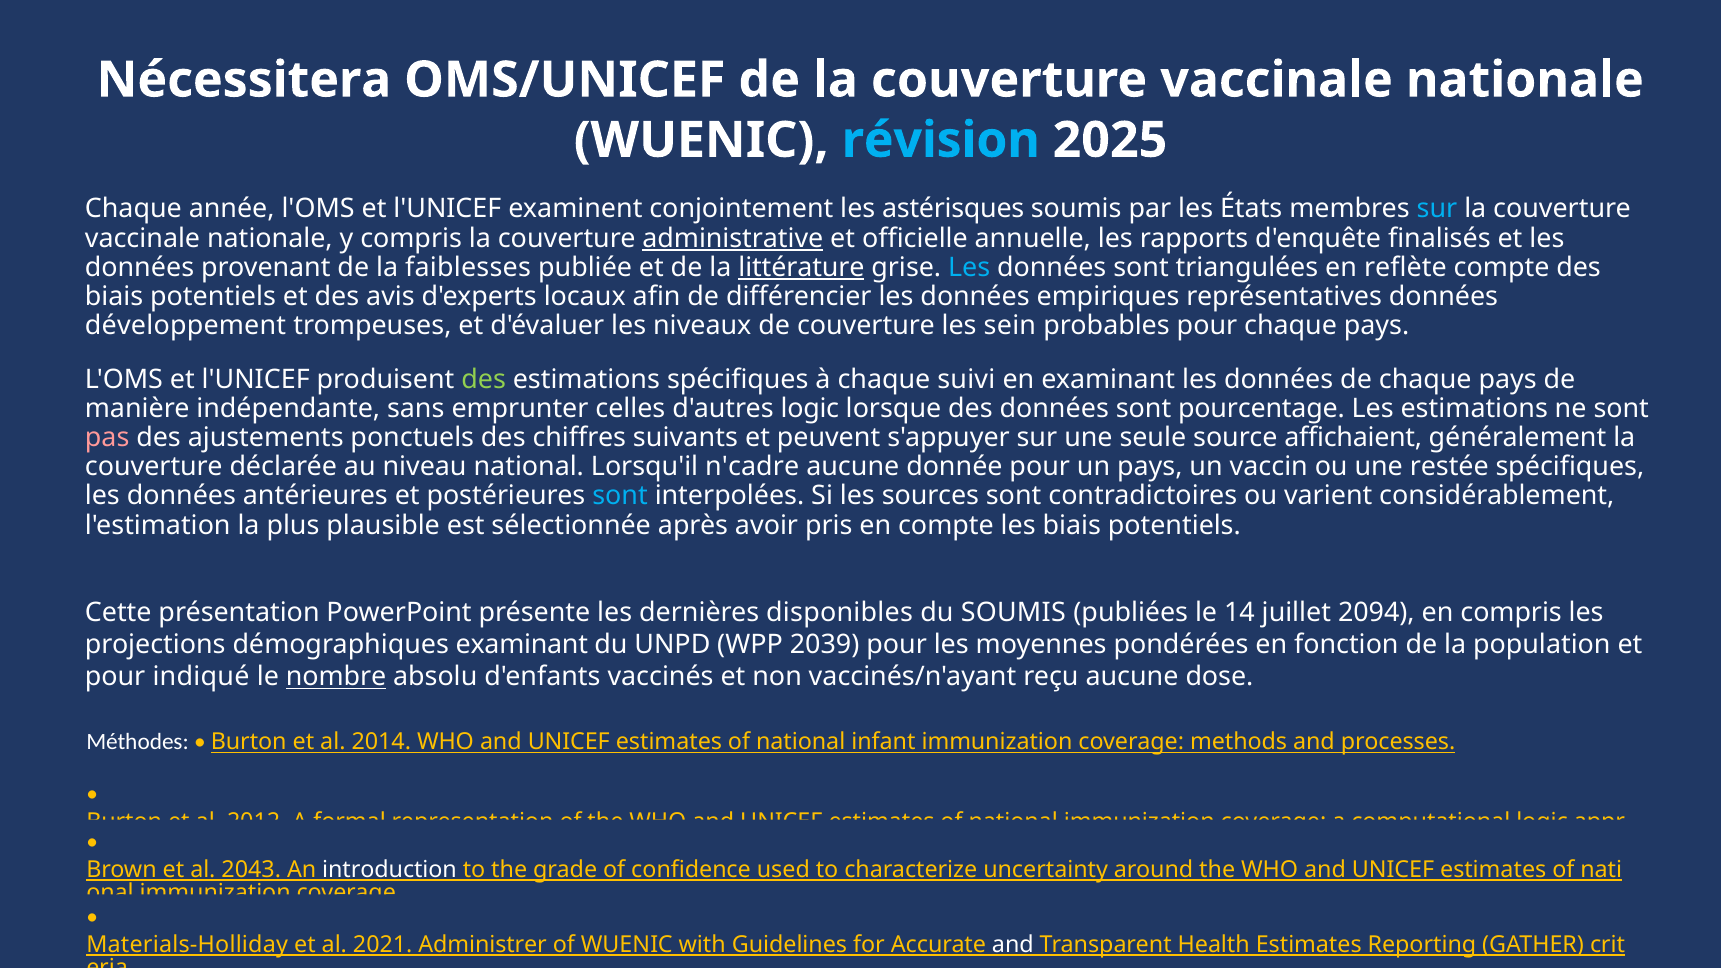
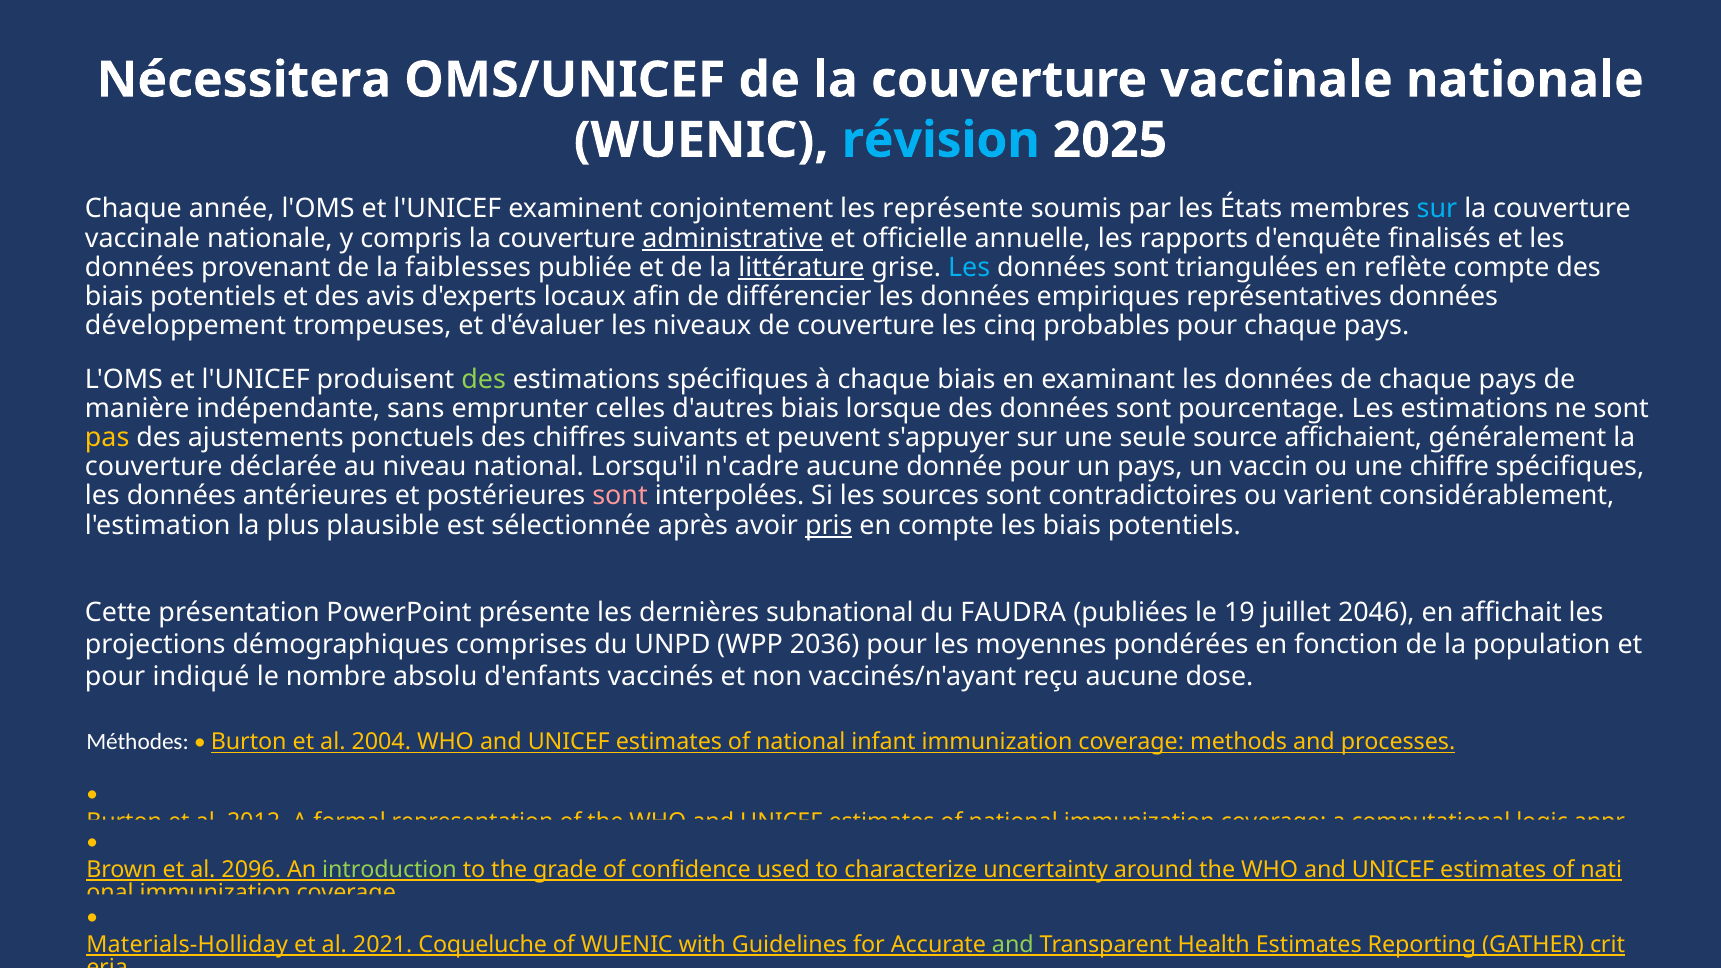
astérisques: astérisques -> représente
sein: sein -> cinq
chaque suivi: suivi -> biais
d'autres logic: logic -> biais
pas colour: pink -> yellow
restée: restée -> chiffre
sont at (620, 496) colour: light blue -> pink
pris underline: none -> present
disponibles: disponibles -> subnational
du SOUMIS: SOUMIS -> FAUDRA
14: 14 -> 19
2094: 2094 -> 2046
en compris: compris -> affichait
démographiques examinant: examinant -> comprises
2039: 2039 -> 2036
nombre underline: present -> none
2014: 2014 -> 2004
2043: 2043 -> 2096
introduction colour: white -> light green
Administrer: Administrer -> Coqueluche
and at (1013, 944) colour: white -> light green
